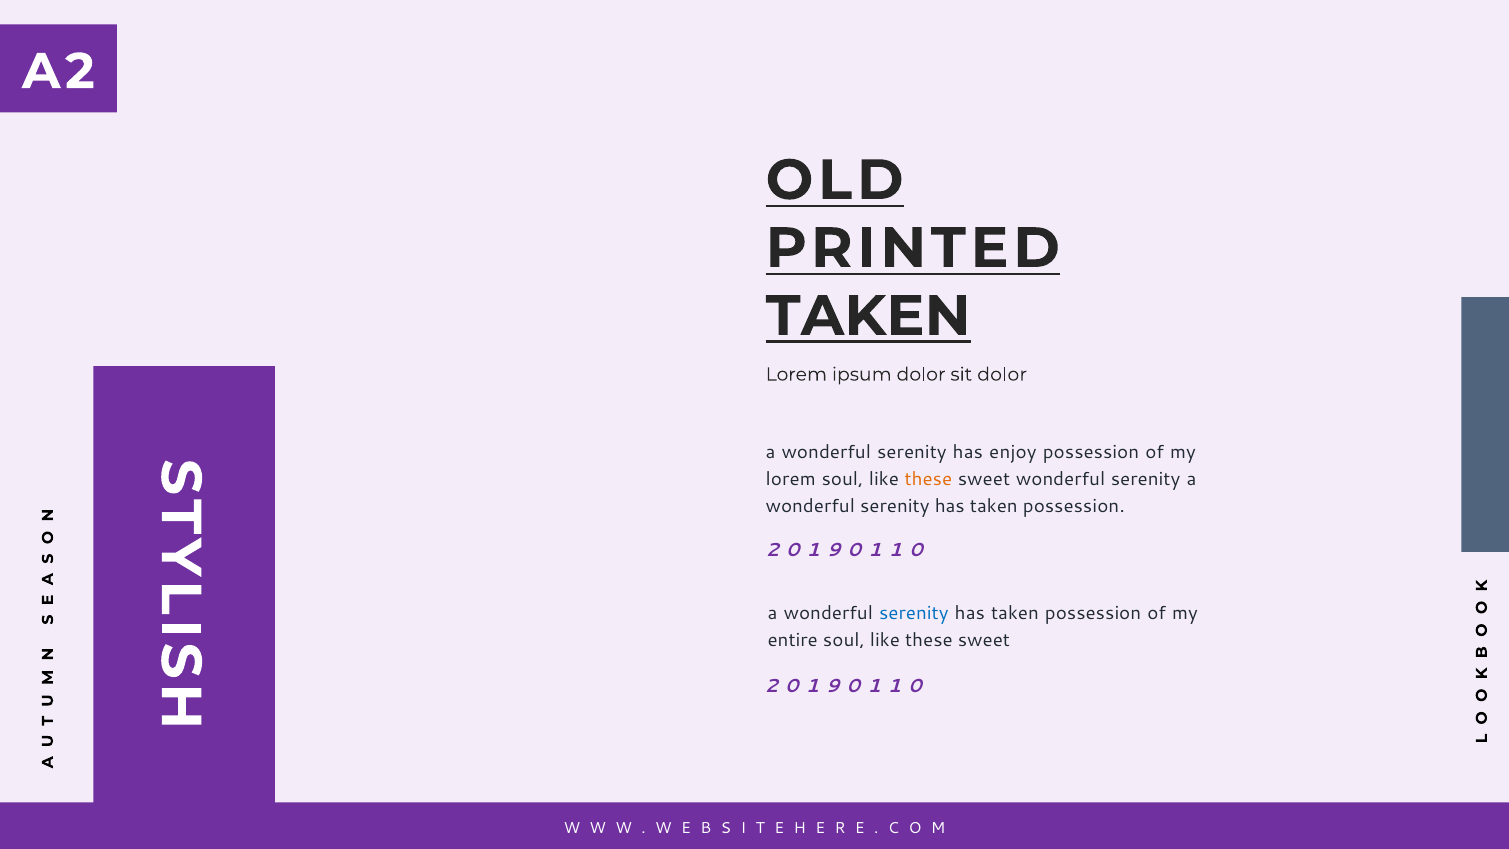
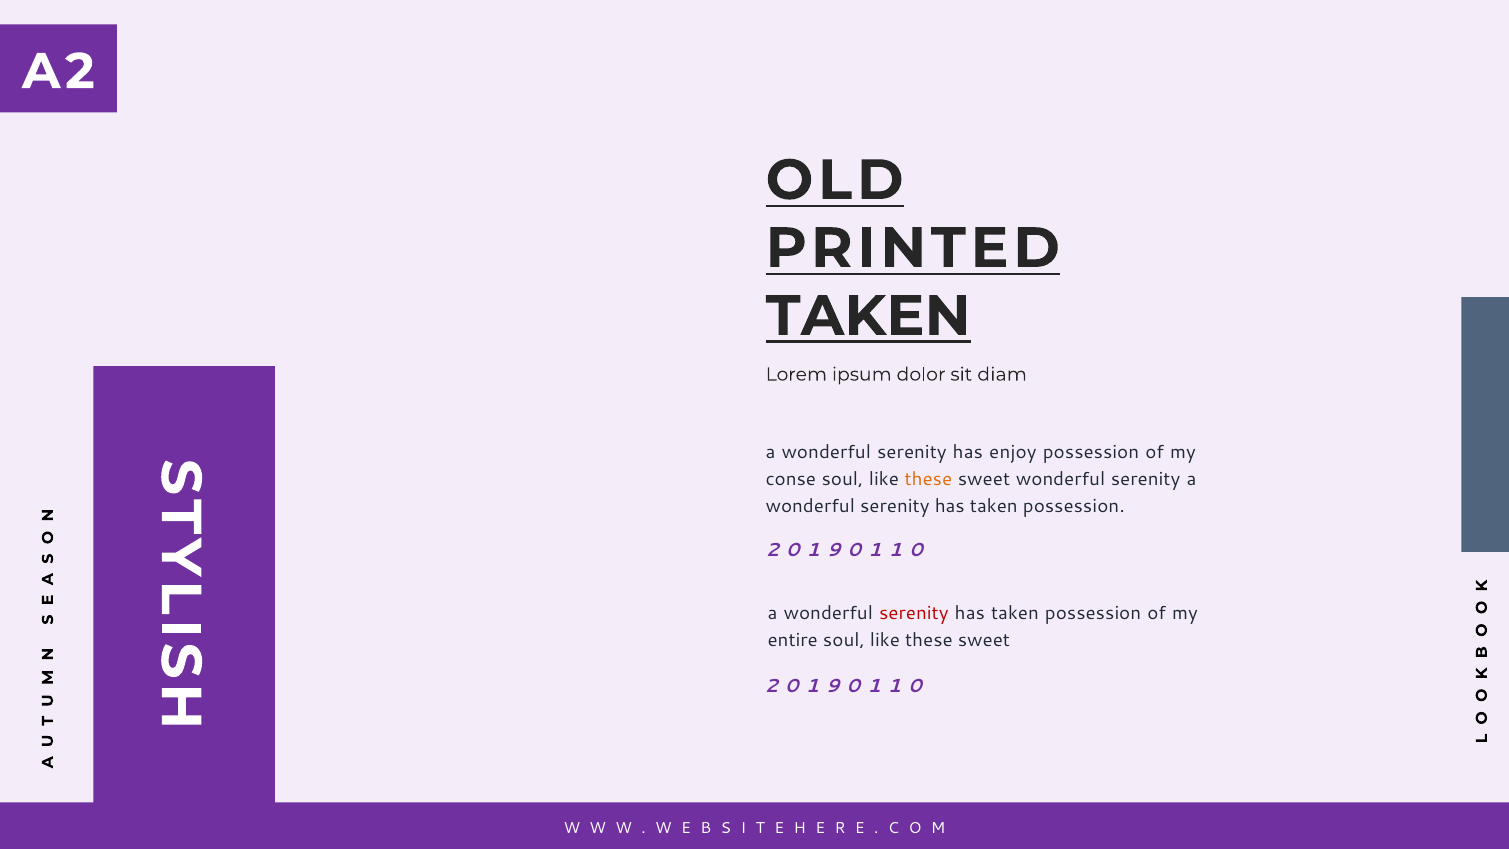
sit dolor: dolor -> diam
lorem at (791, 479): lorem -> conse
serenity at (914, 613) colour: blue -> red
